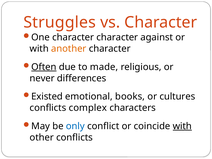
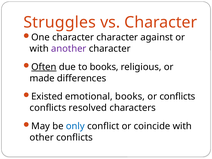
another colour: orange -> purple
to made: made -> books
never: never -> made
or cultures: cultures -> conflicts
complex: complex -> resolved
with at (182, 126) underline: present -> none
